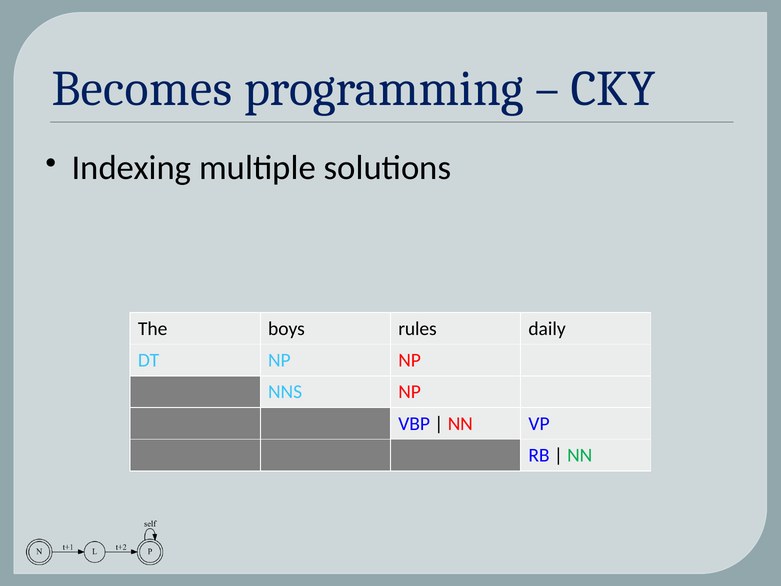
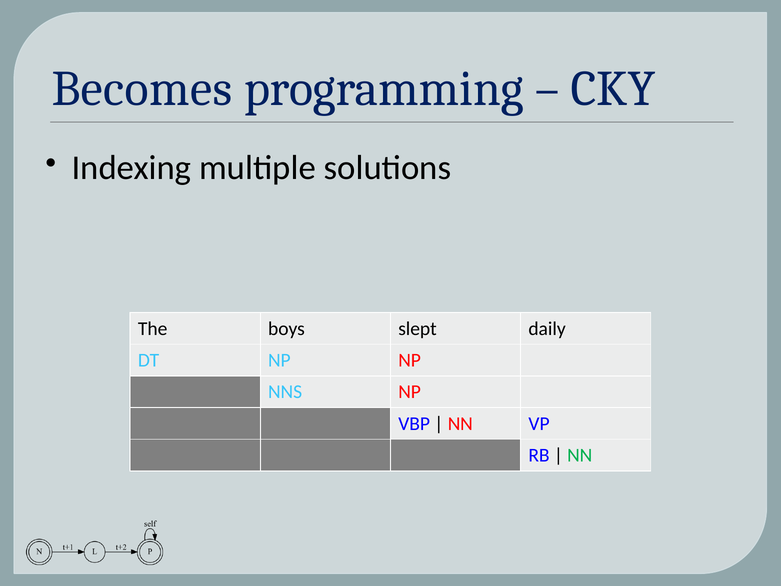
rules: rules -> slept
